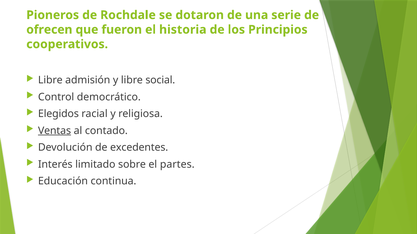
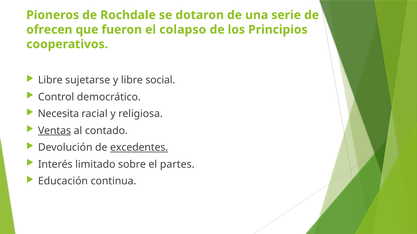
historia: historia -> colapso
admisión: admisión -> sujetarse
Elegidos: Elegidos -> Necesita
excedentes underline: none -> present
